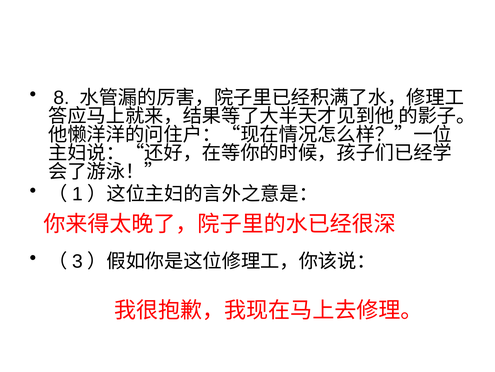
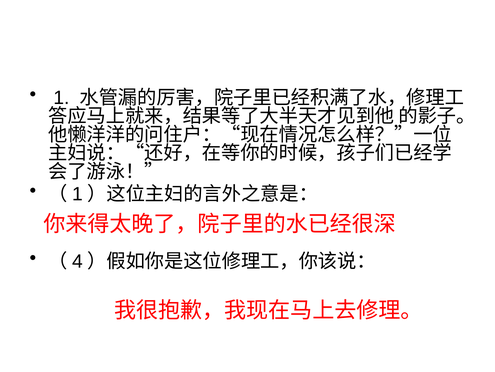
8 at (61, 97): 8 -> 1
3: 3 -> 4
